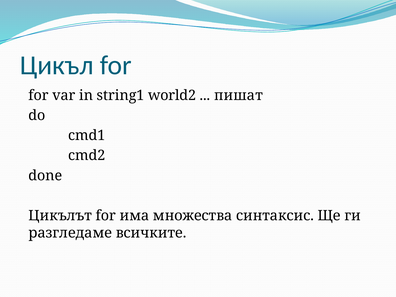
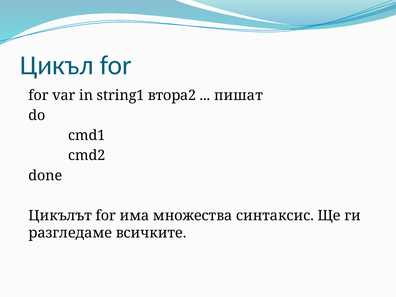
world2: world2 -> втора2
